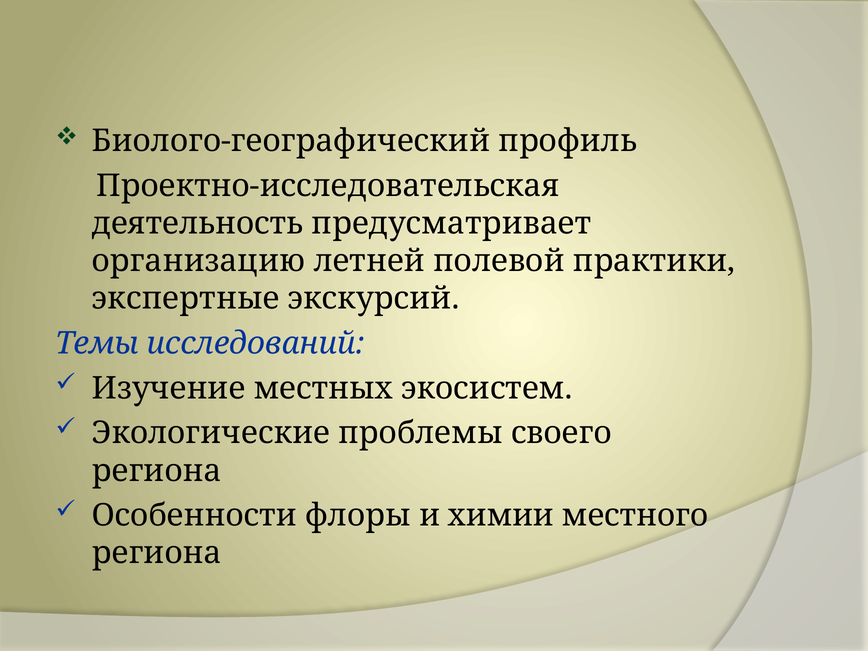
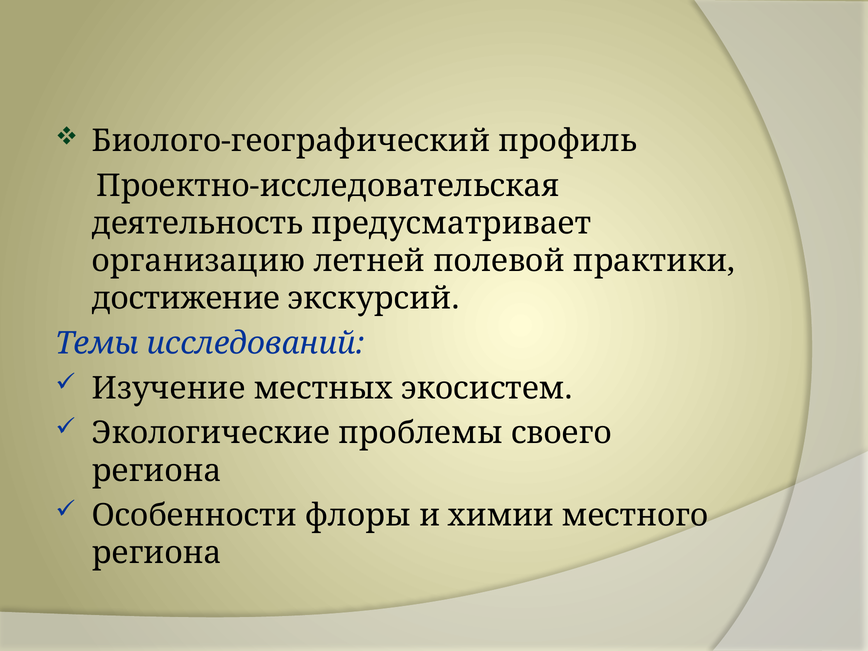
экспертные: экспертные -> достижение
